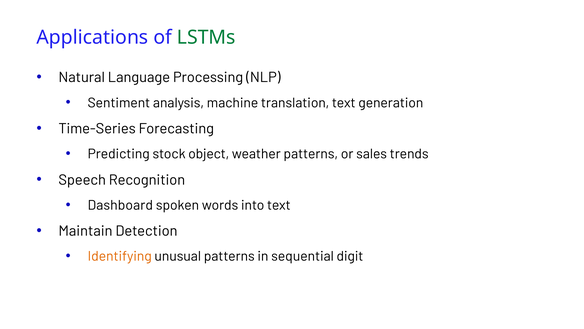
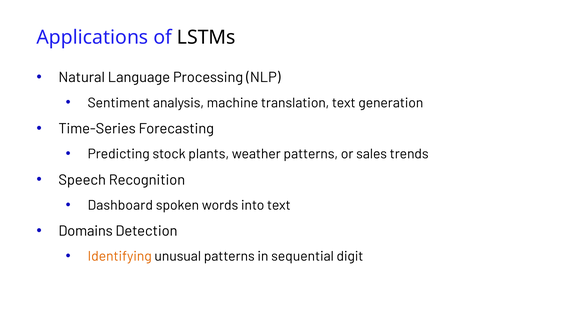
LSTMs colour: green -> black
object: object -> plants
Maintain: Maintain -> Domains
